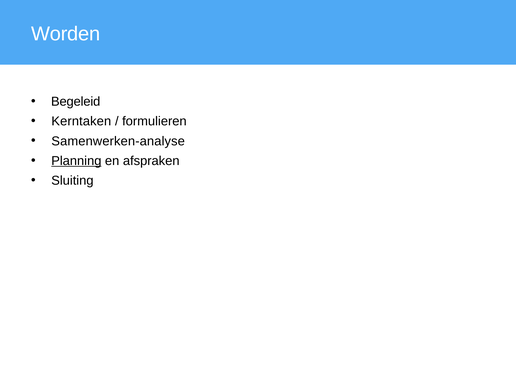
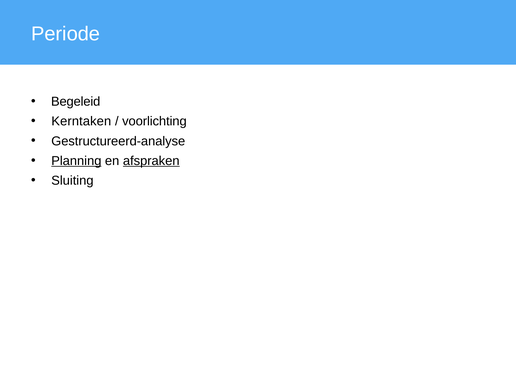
Worden: Worden -> Periode
formulieren: formulieren -> voorlichting
Samenwerken-analyse: Samenwerken-analyse -> Gestructureerd-analyse
afspraken underline: none -> present
